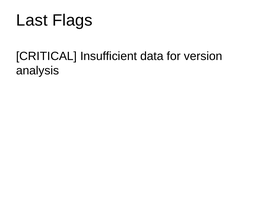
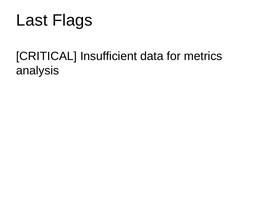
version: version -> metrics
